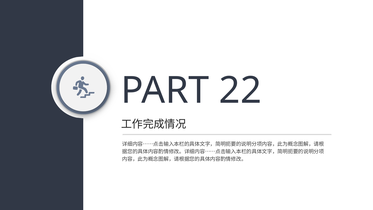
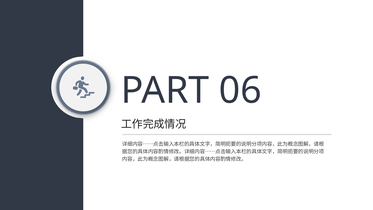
22: 22 -> 06
